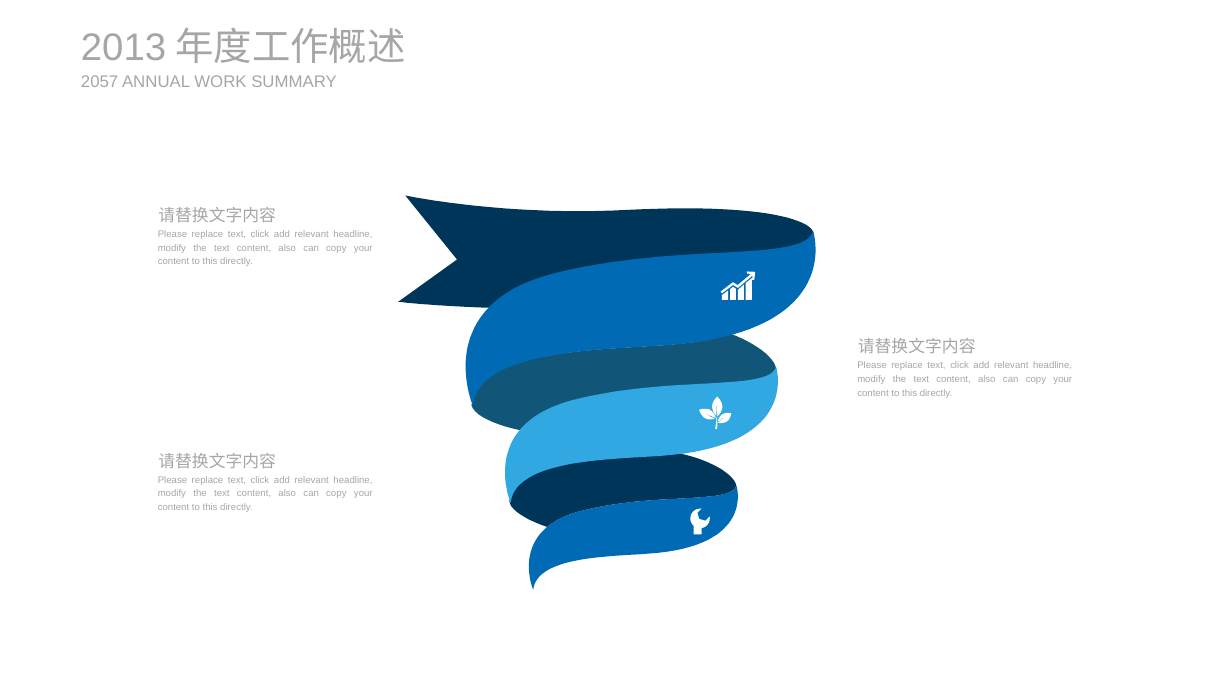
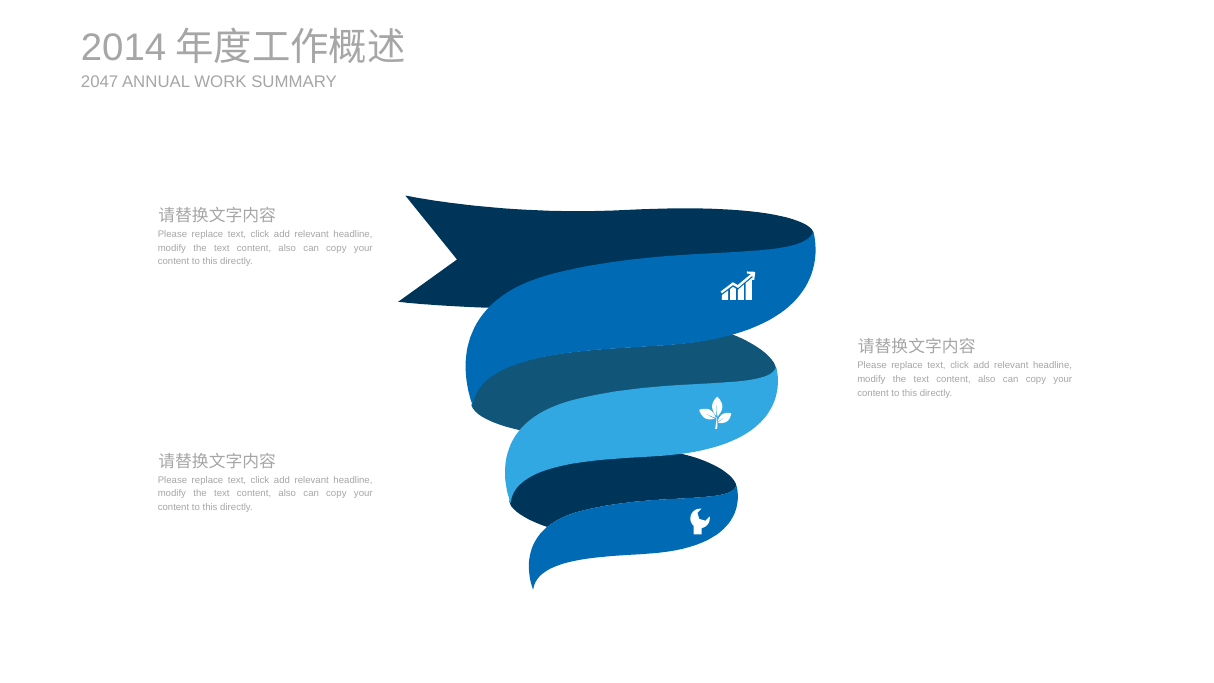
2013: 2013 -> 2014
2057: 2057 -> 2047
